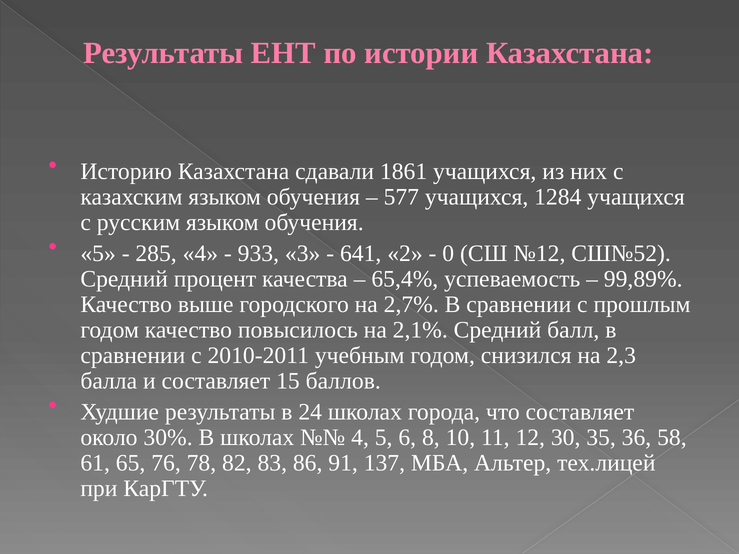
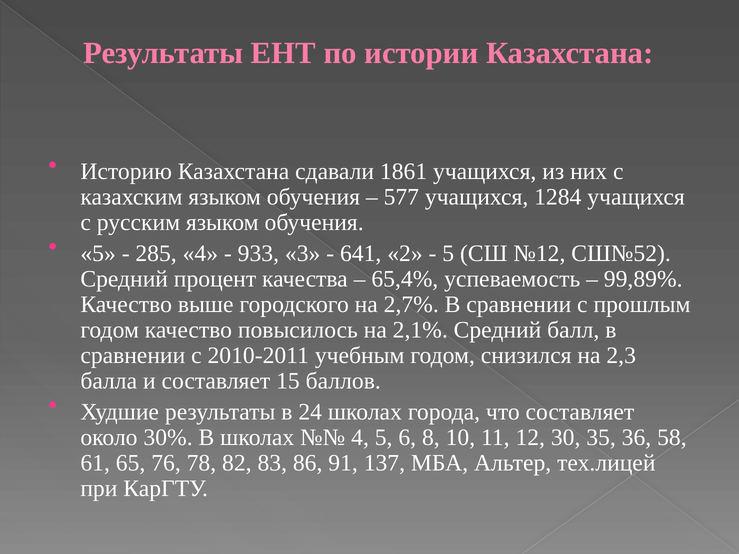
0 at (448, 254): 0 -> 5
